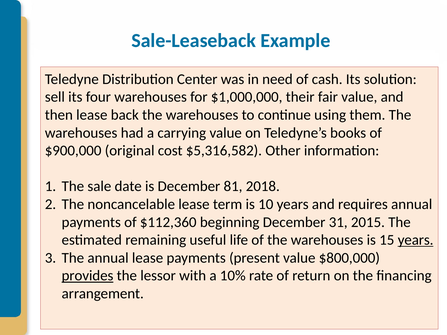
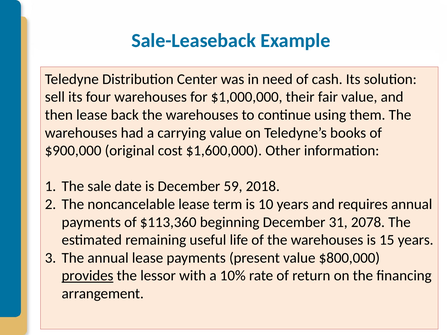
$5,316,582: $5,316,582 -> $1,600,000
81: 81 -> 59
$112,360: $112,360 -> $113,360
2015: 2015 -> 2078
years at (416, 240) underline: present -> none
